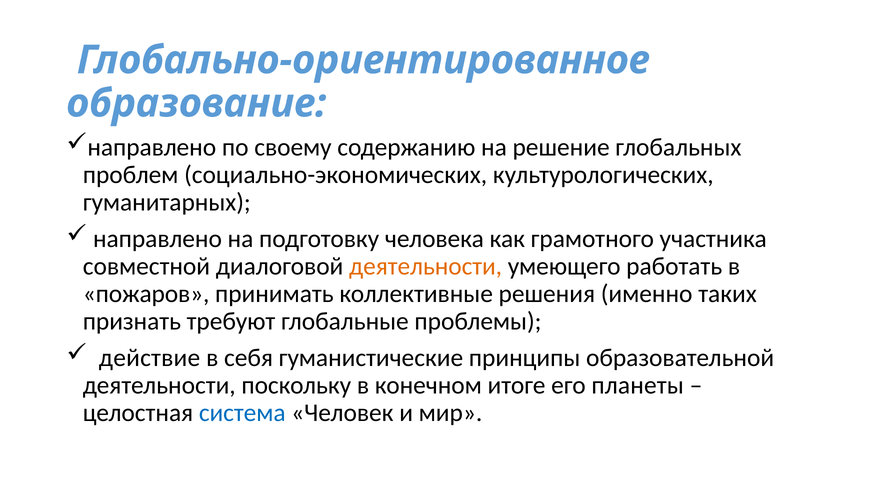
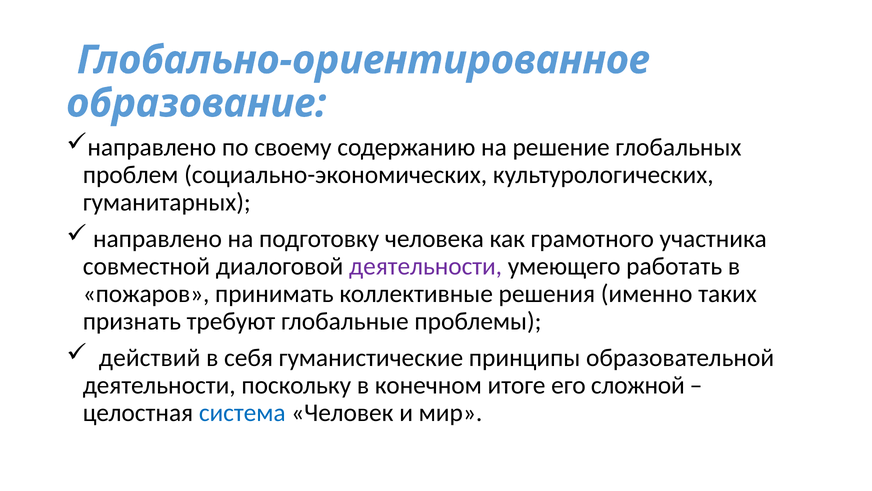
деятельности at (426, 266) colour: orange -> purple
действие: действие -> действий
планеты: планеты -> сложной
